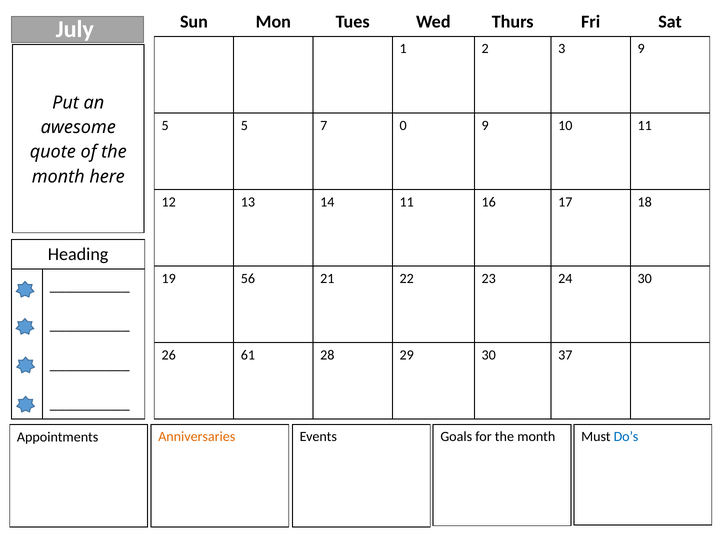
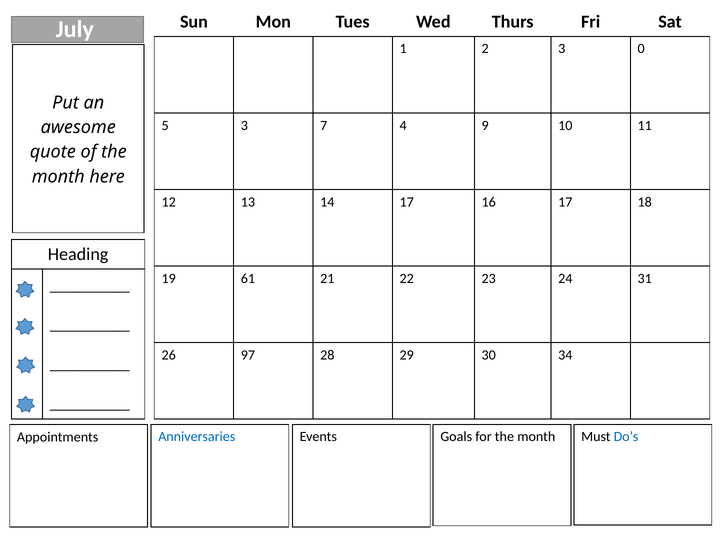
3 9: 9 -> 0
5 5: 5 -> 3
0: 0 -> 4
14 11: 11 -> 17
56: 56 -> 61
24 30: 30 -> 31
61: 61 -> 97
37: 37 -> 34
Anniversaries colour: orange -> blue
